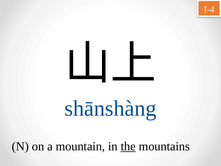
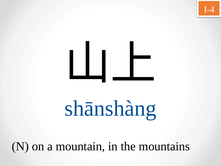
the underline: present -> none
